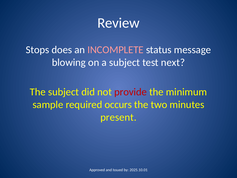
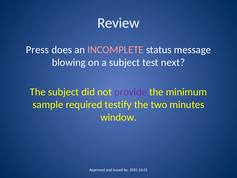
Stops: Stops -> Press
provide colour: red -> purple
occurs: occurs -> testify
present: present -> window
